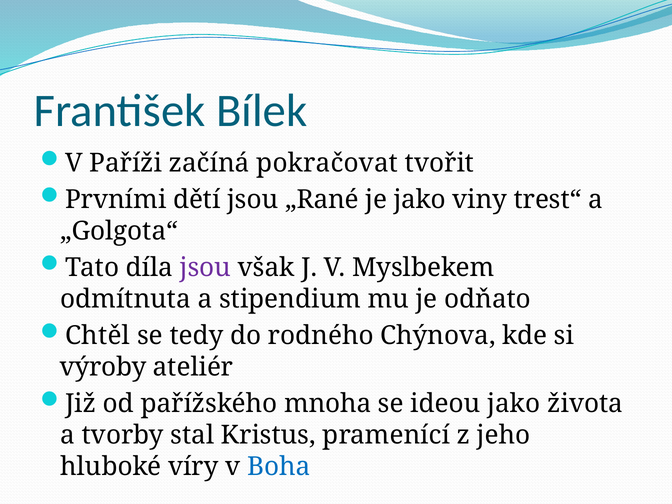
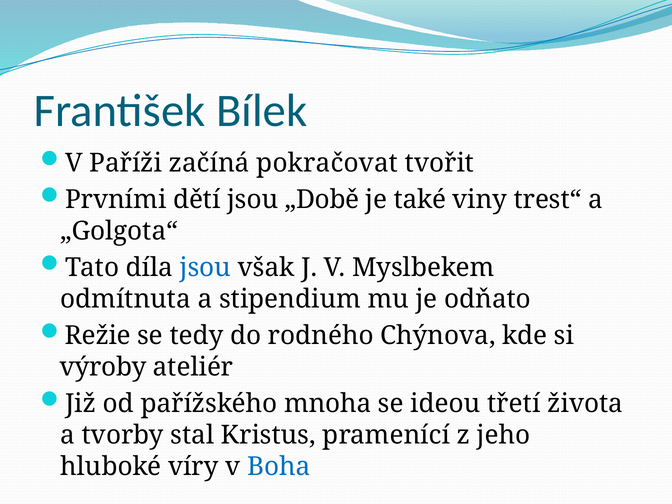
„Rané: „Rané -> „Době
je jako: jako -> také
jsou at (205, 268) colour: purple -> blue
Chtěl: Chtěl -> Režie
ideou jako: jako -> třetí
